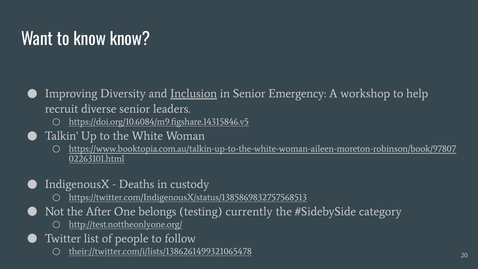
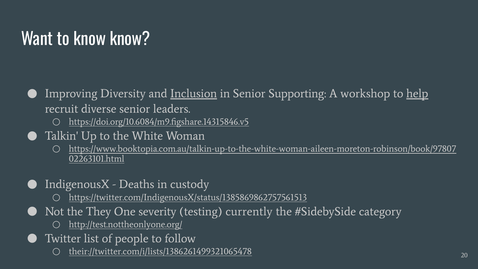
Emergency: Emergency -> Supporting
help underline: none -> present
https://twitter.com/IndigenousX/status/1385869832757568513: https://twitter.com/IndigenousX/status/1385869832757568513 -> https://twitter.com/IndigenousX/status/1385869862757561513
After: After -> They
belongs: belongs -> severity
